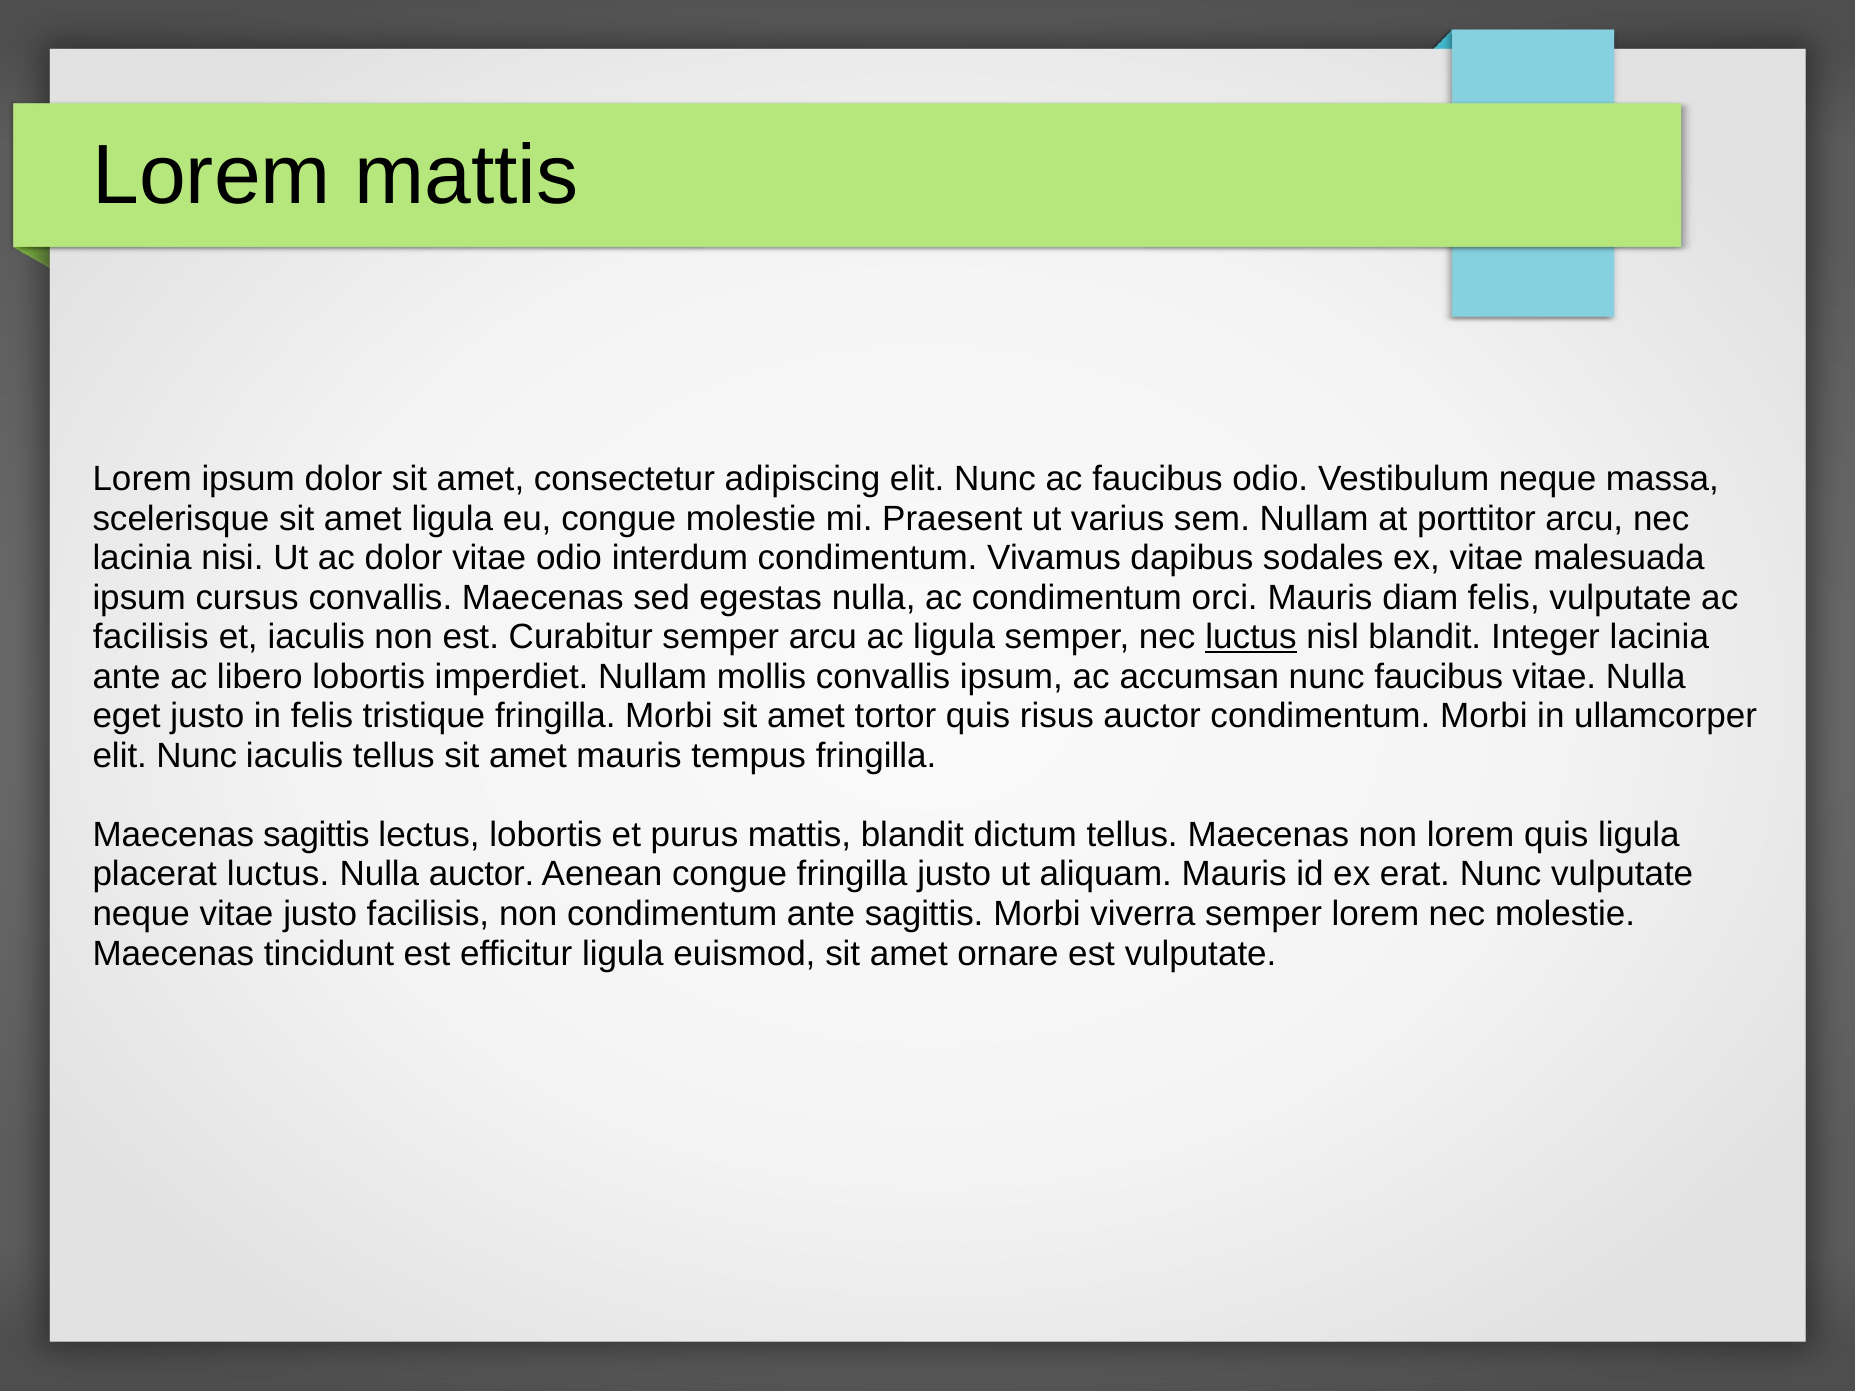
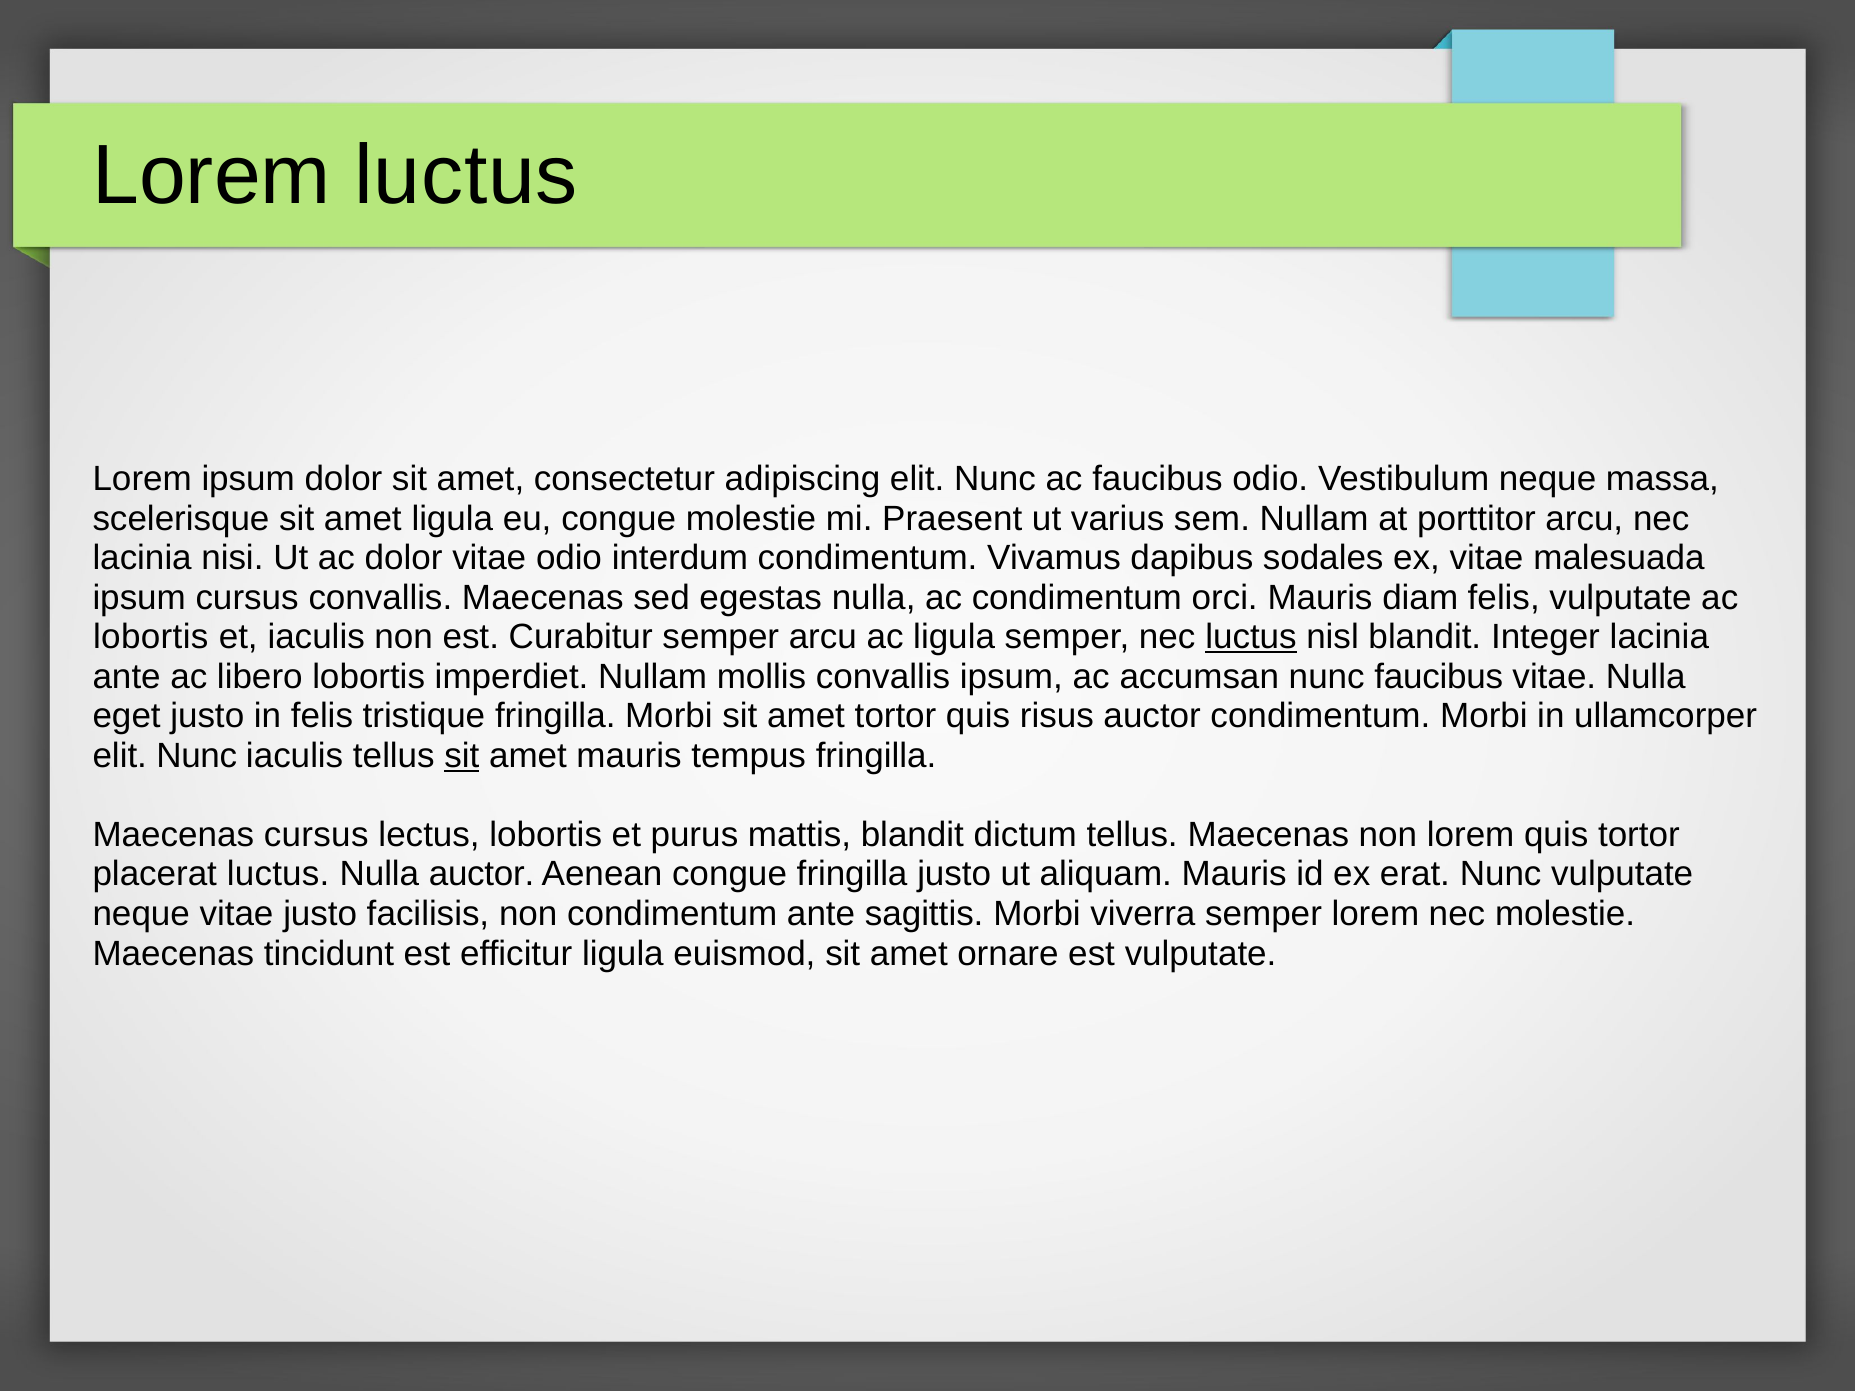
Lorem mattis: mattis -> luctus
facilisis at (151, 637): facilisis -> lobortis
sit at (462, 756) underline: none -> present
Maecenas sagittis: sagittis -> cursus
quis ligula: ligula -> tortor
